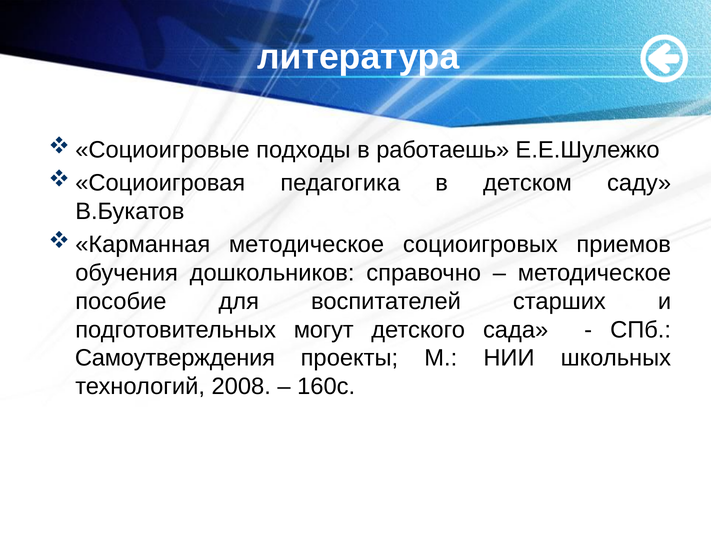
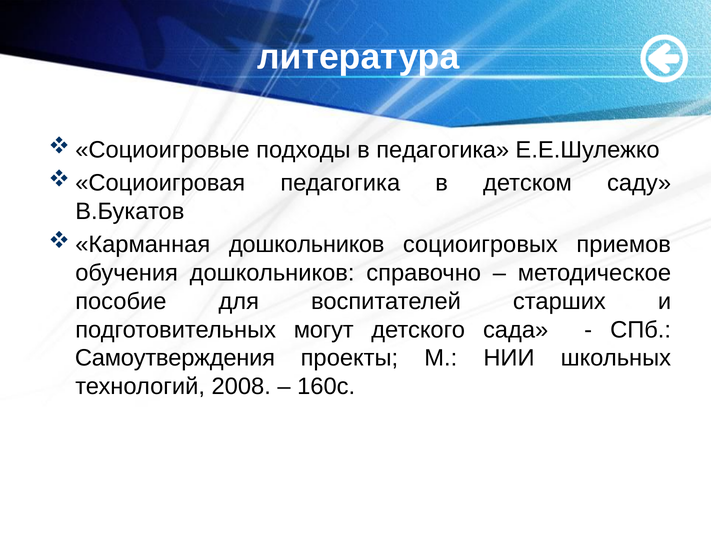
в работаешь: работаешь -> педагогика
методическое at (307, 245): методическое -> дошкольников
